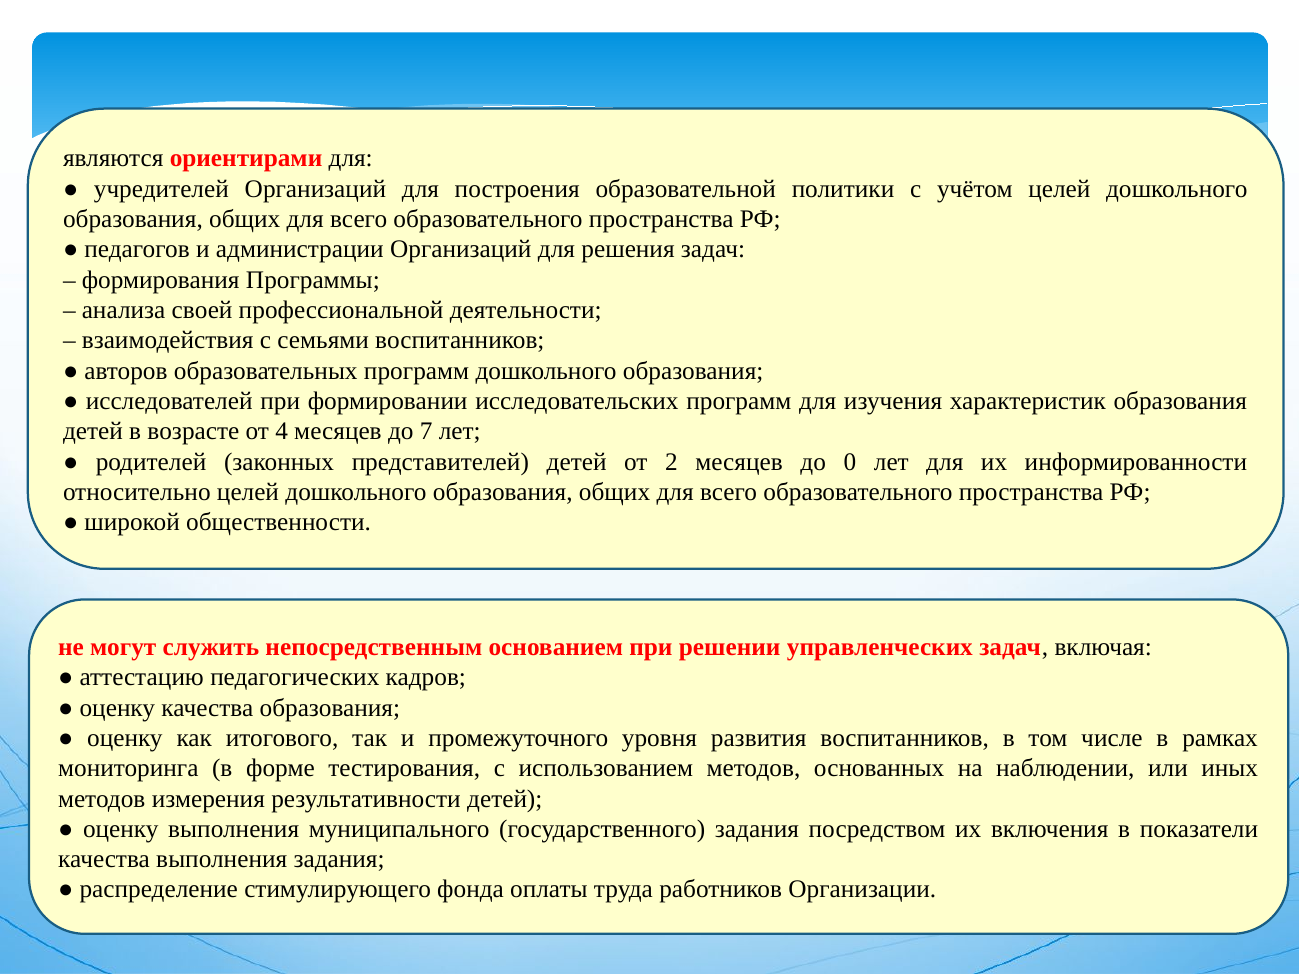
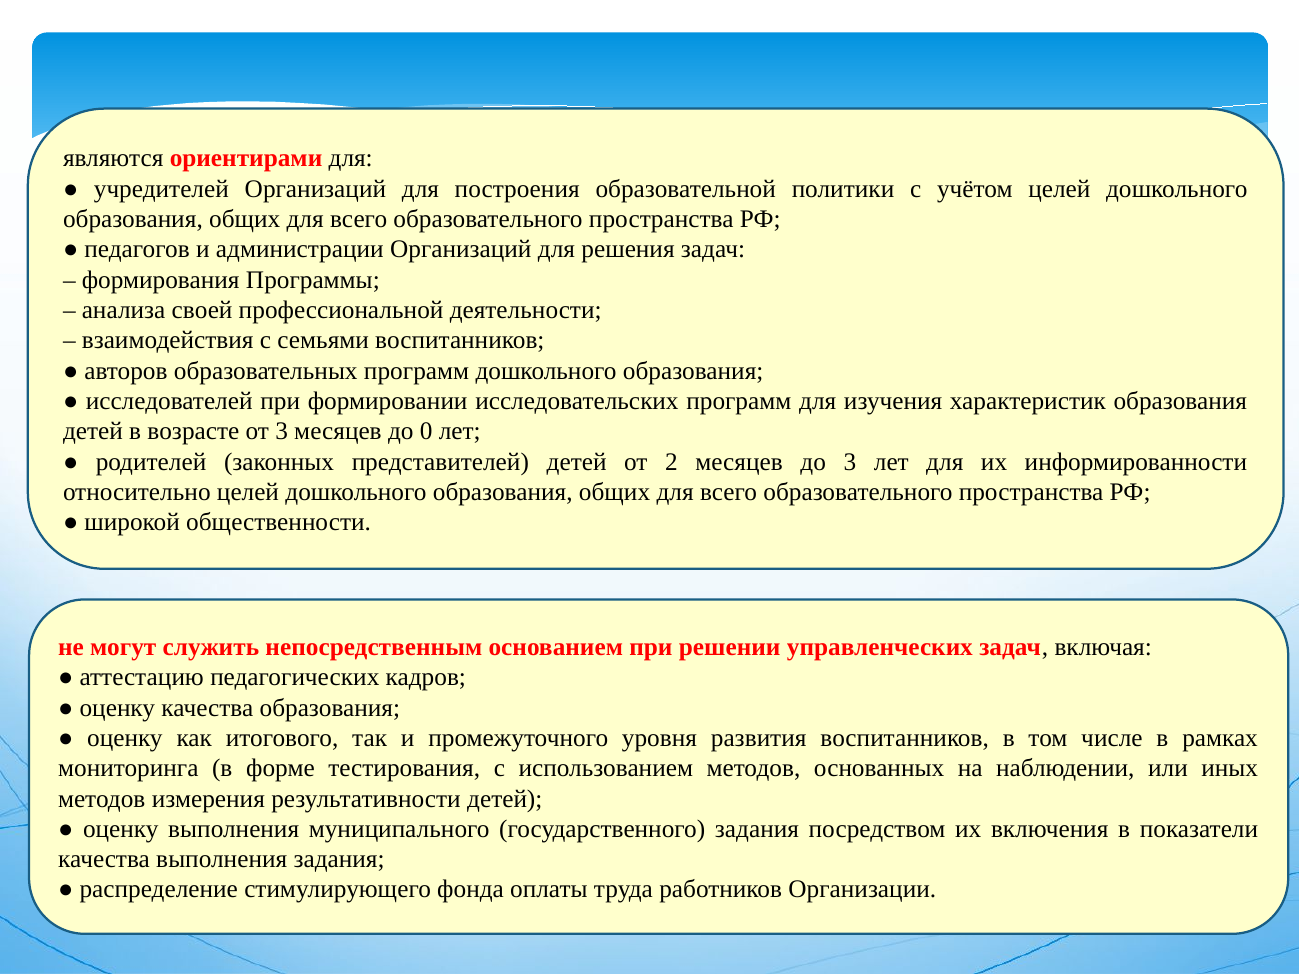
от 4: 4 -> 3
7: 7 -> 0
до 0: 0 -> 3
